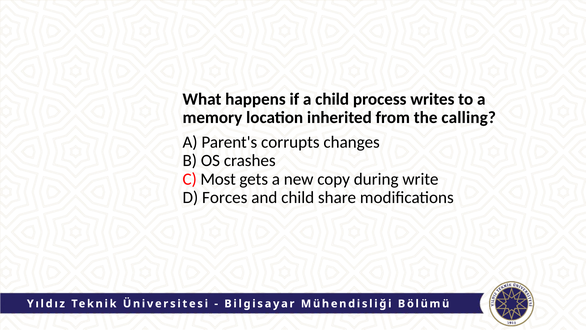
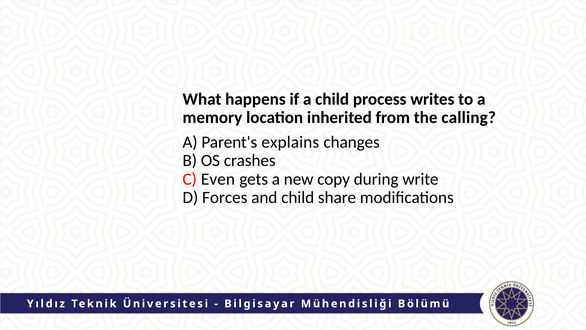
corrupts: corrupts -> explains
Most: Most -> Even
